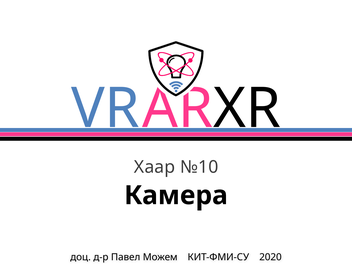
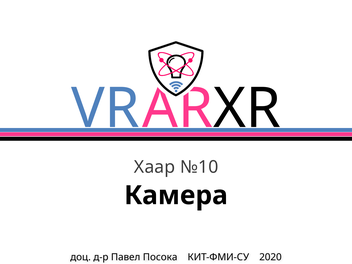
Можем: Можем -> Посока
